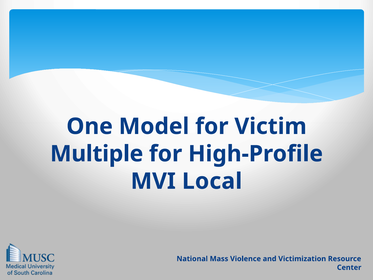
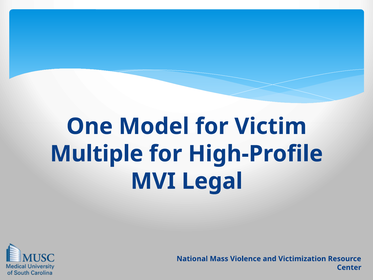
Local: Local -> Legal
